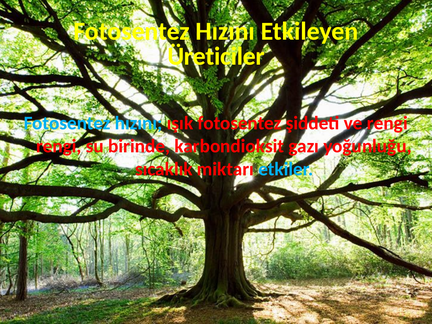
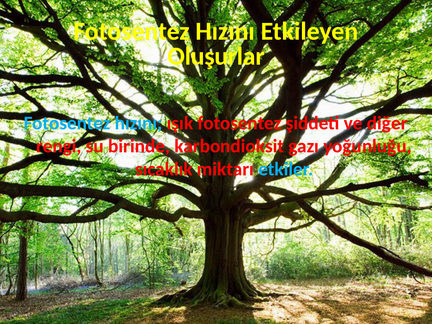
Üreticiler: Üreticiler -> Oluşurlar
ve rengi: rengi -> diğer
